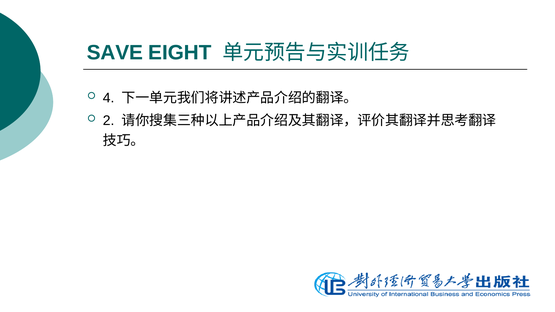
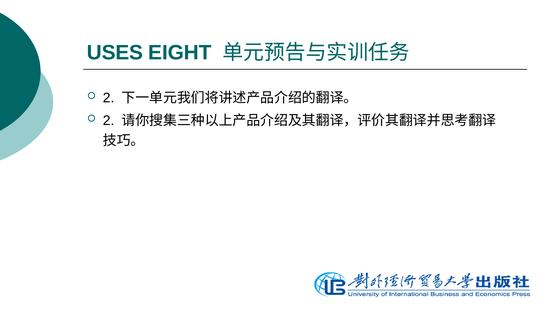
SAVE: SAVE -> USES
4 at (109, 98): 4 -> 2
